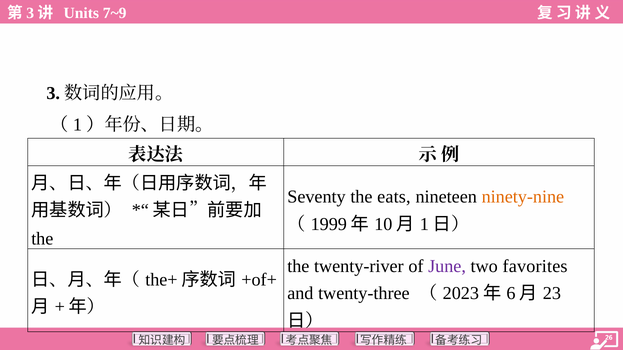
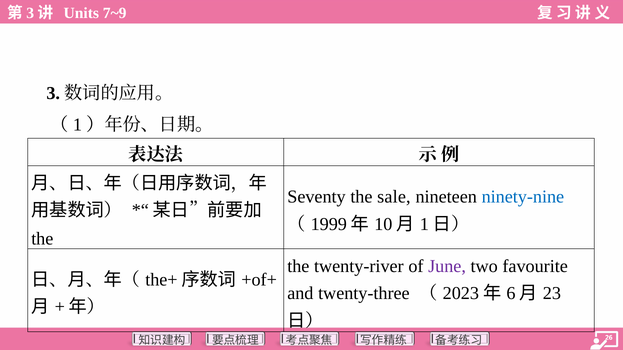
eats: eats -> sale
ninety-nine colour: orange -> blue
favorites: favorites -> favourite
